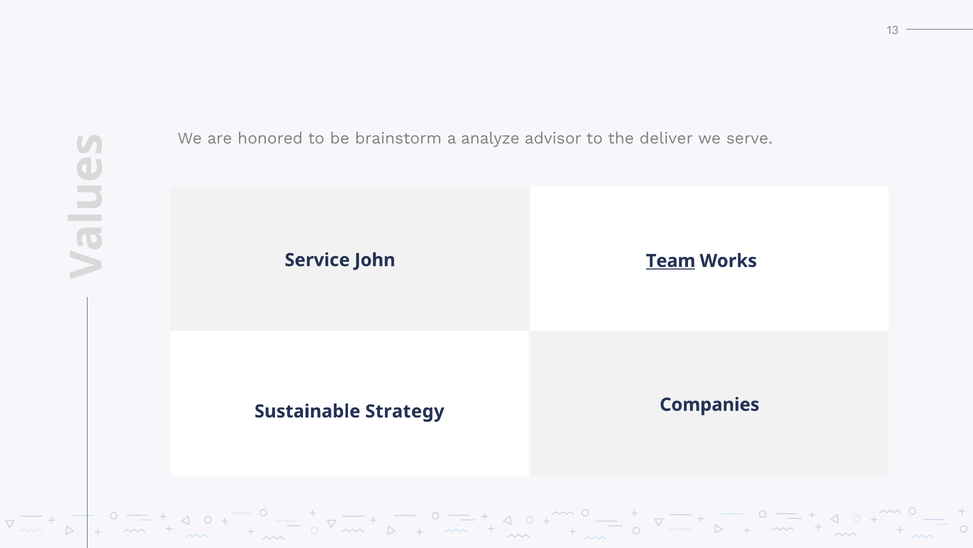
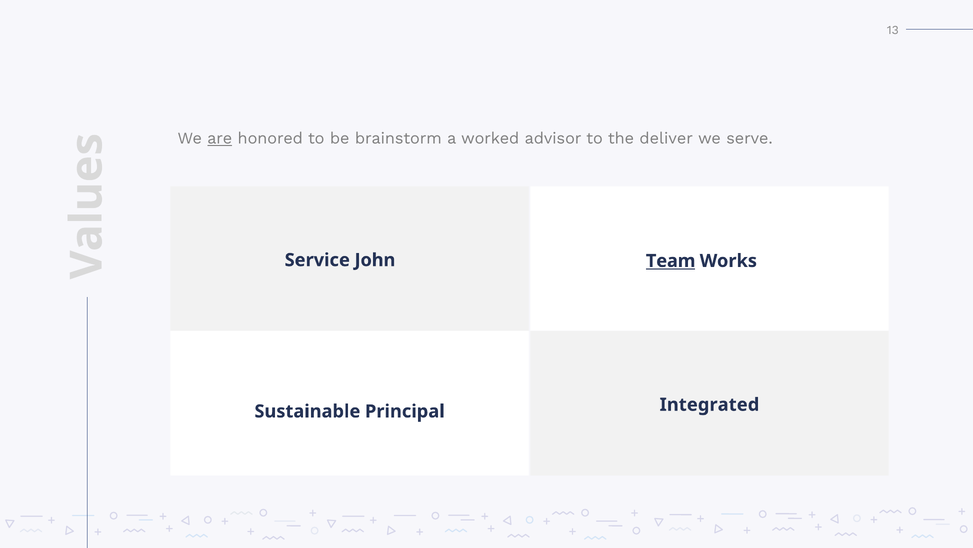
are underline: none -> present
analyze: analyze -> worked
Companies: Companies -> Integrated
Strategy: Strategy -> Principal
